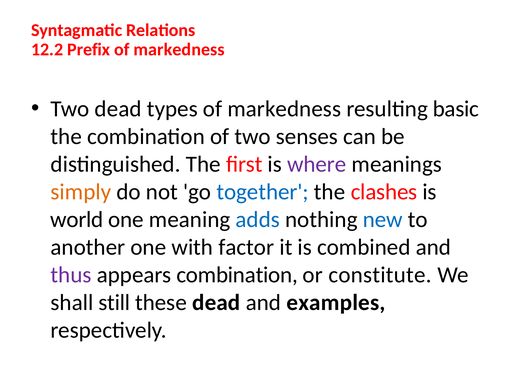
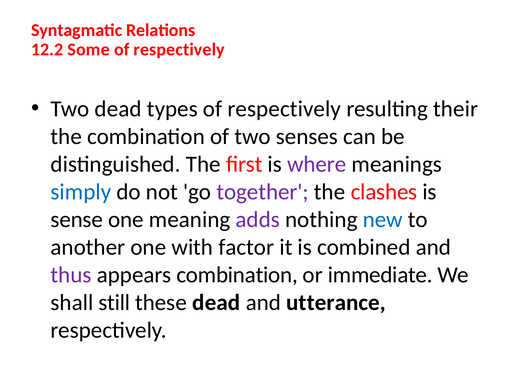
Prefix: Prefix -> Some
markedness at (179, 50): markedness -> respectively
types of markedness: markedness -> respectively
basic: basic -> their
simply colour: orange -> blue
together colour: blue -> purple
world: world -> sense
adds colour: blue -> purple
constitute: constitute -> immediate
examples: examples -> utterance
